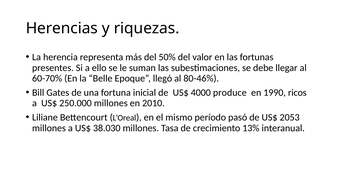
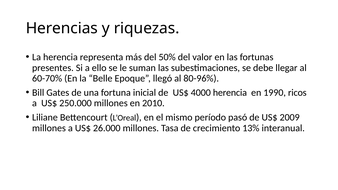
80-46%: 80-46% -> 80-96%
4000 produce: produce -> herencia
2053: 2053 -> 2009
38.030: 38.030 -> 26.000
